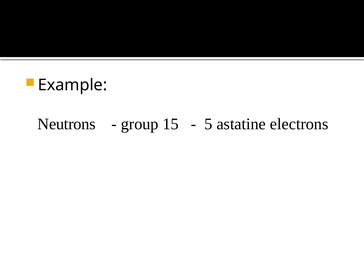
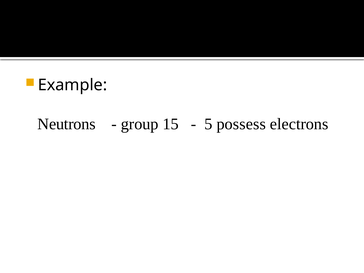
astatine: astatine -> possess
